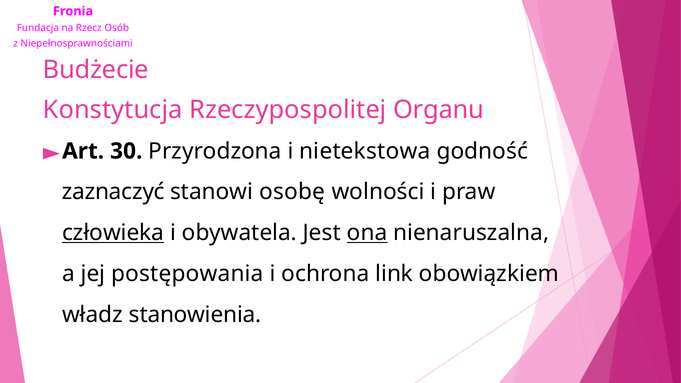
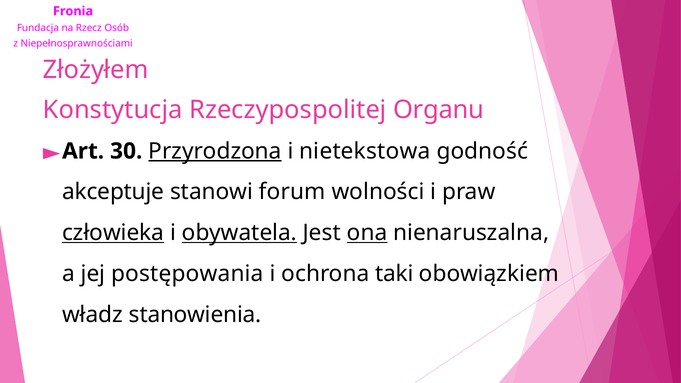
Budżecie: Budżecie -> Złożyłem
Przyrodzona underline: none -> present
zaznaczyć: zaznaczyć -> akceptuje
osobę: osobę -> forum
obywatela underline: none -> present
link: link -> taki
